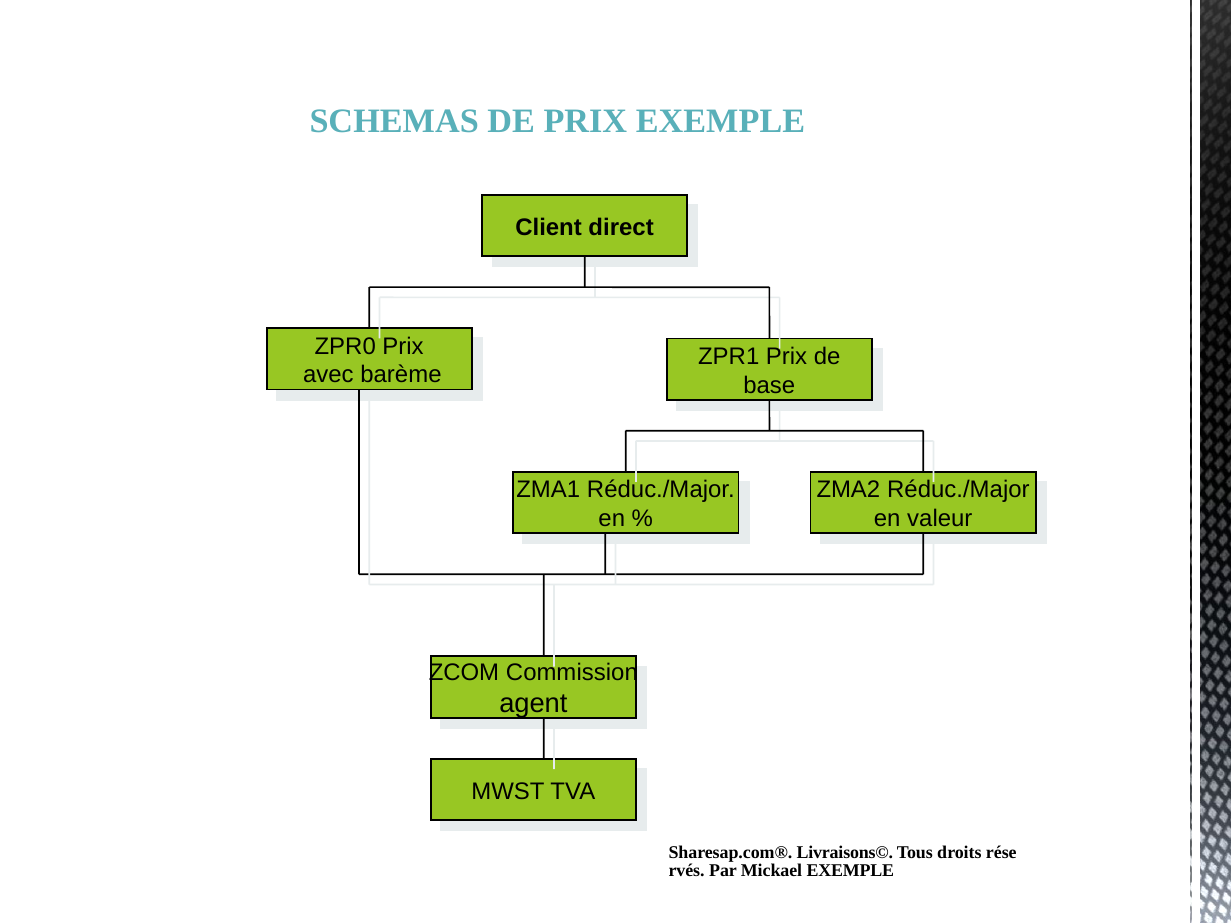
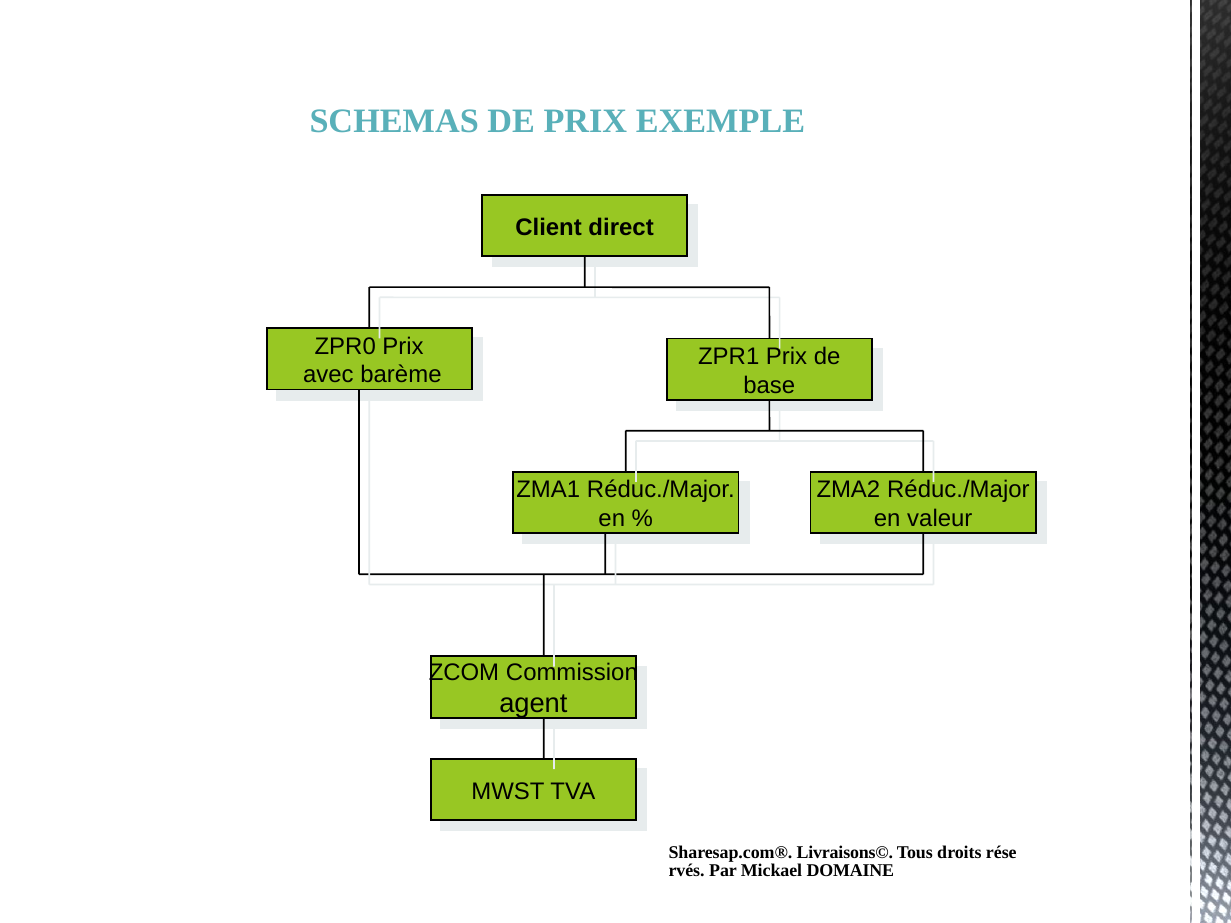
Mickael EXEMPLE: EXEMPLE -> DOMAINE
